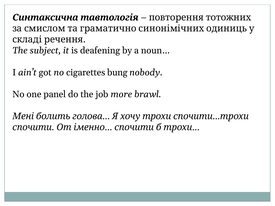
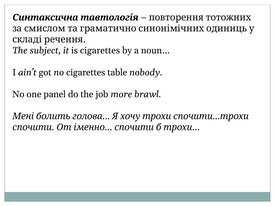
is deafening: deafening -> cigarettes
bung: bung -> table
